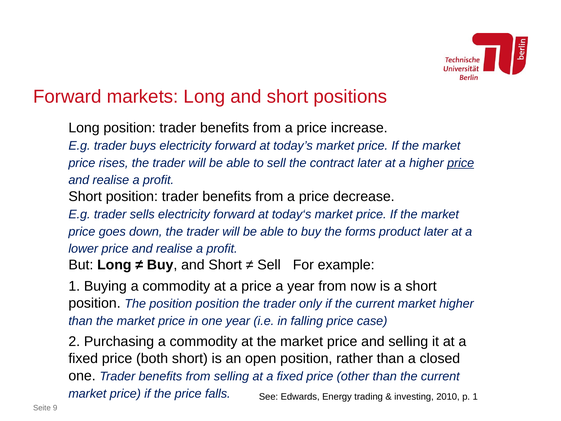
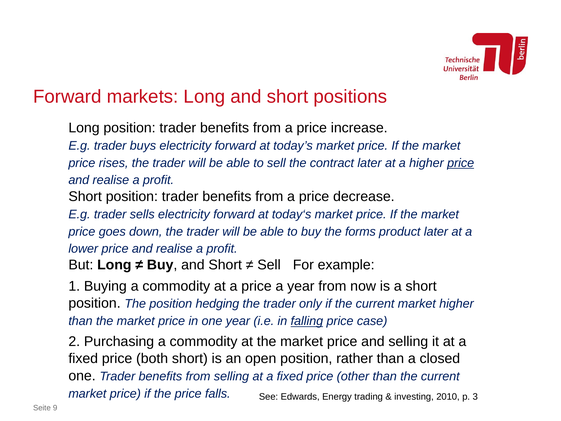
position position: position -> hedging
falling underline: none -> present
p 1: 1 -> 3
